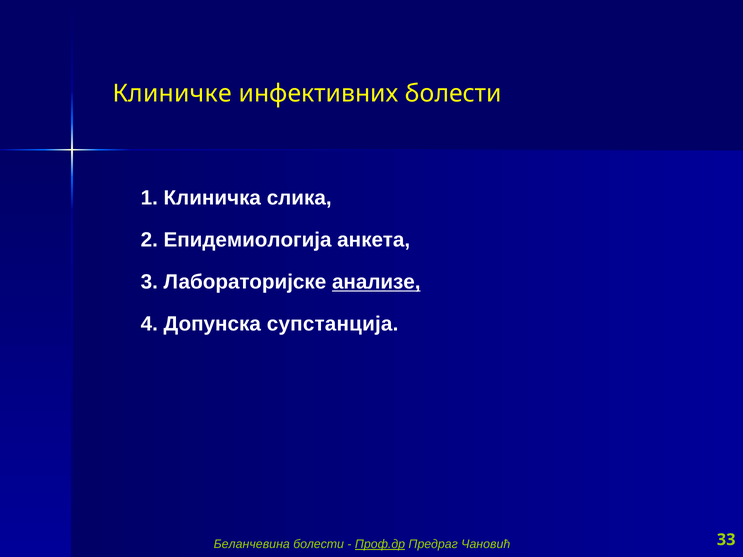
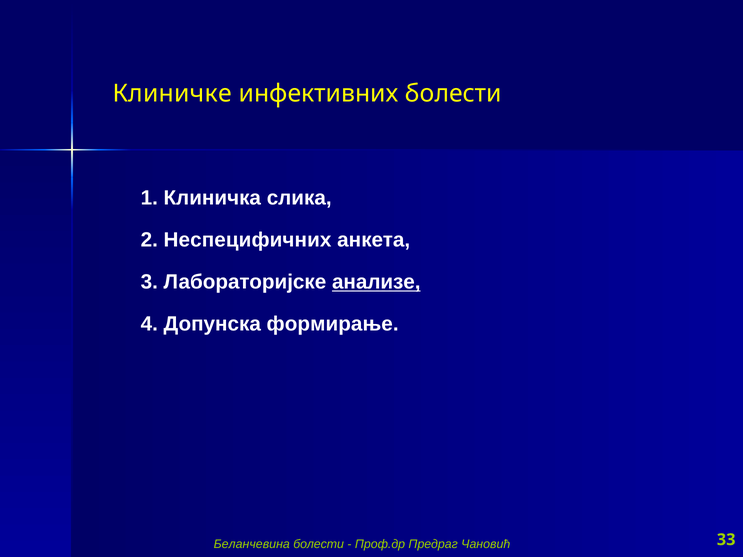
Епидемиологија: Епидемиологија -> Неспецифичних
супстанција: супстанција -> формирање
Проф.др underline: present -> none
